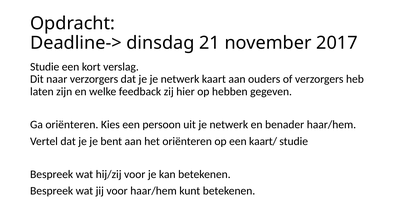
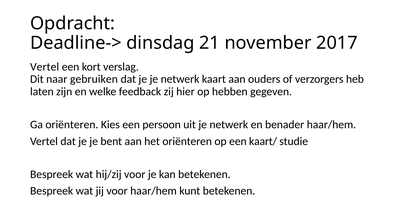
Studie at (45, 67): Studie -> Vertel
naar verzorgers: verzorgers -> gebruiken
